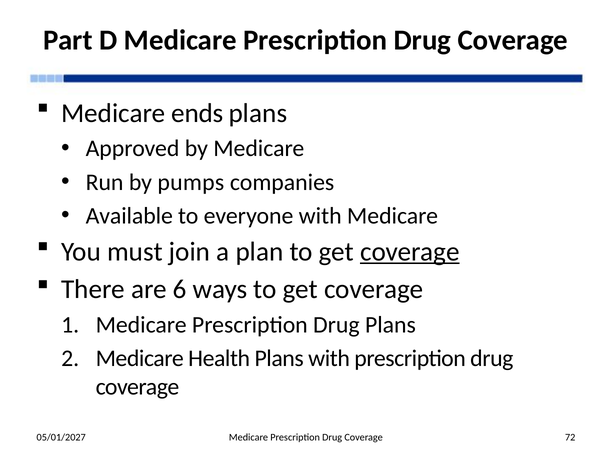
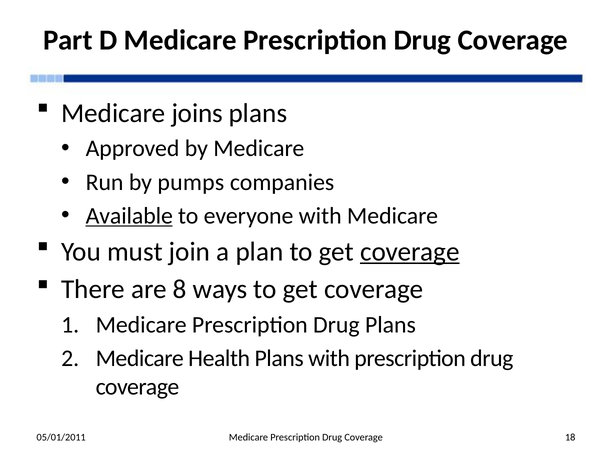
ends: ends -> joins
Available underline: none -> present
6: 6 -> 8
05/01/2027: 05/01/2027 -> 05/01/2011
72: 72 -> 18
